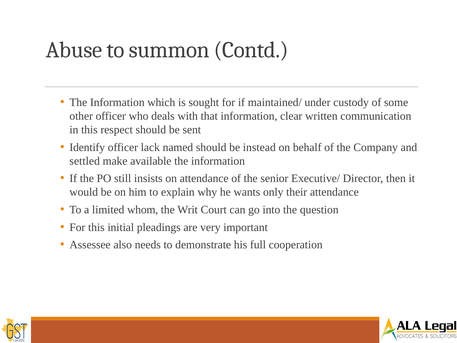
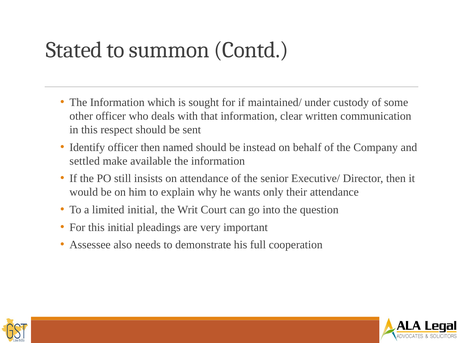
Abuse: Abuse -> Stated
officer lack: lack -> then
limited whom: whom -> initial
